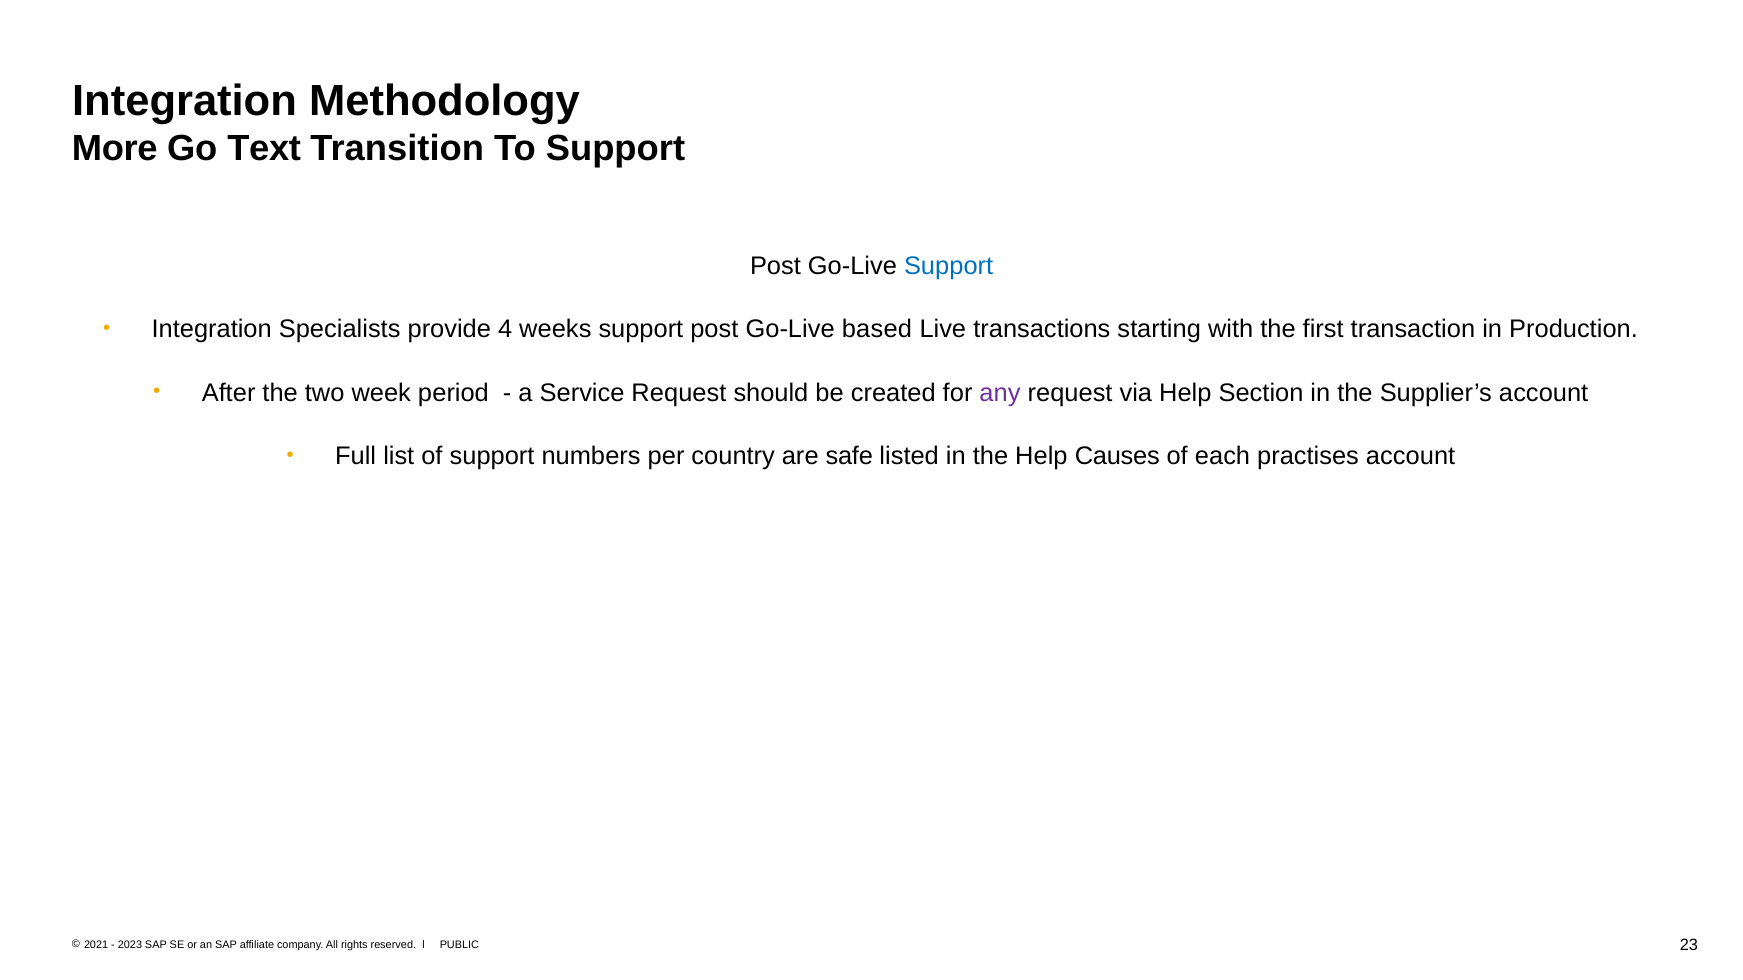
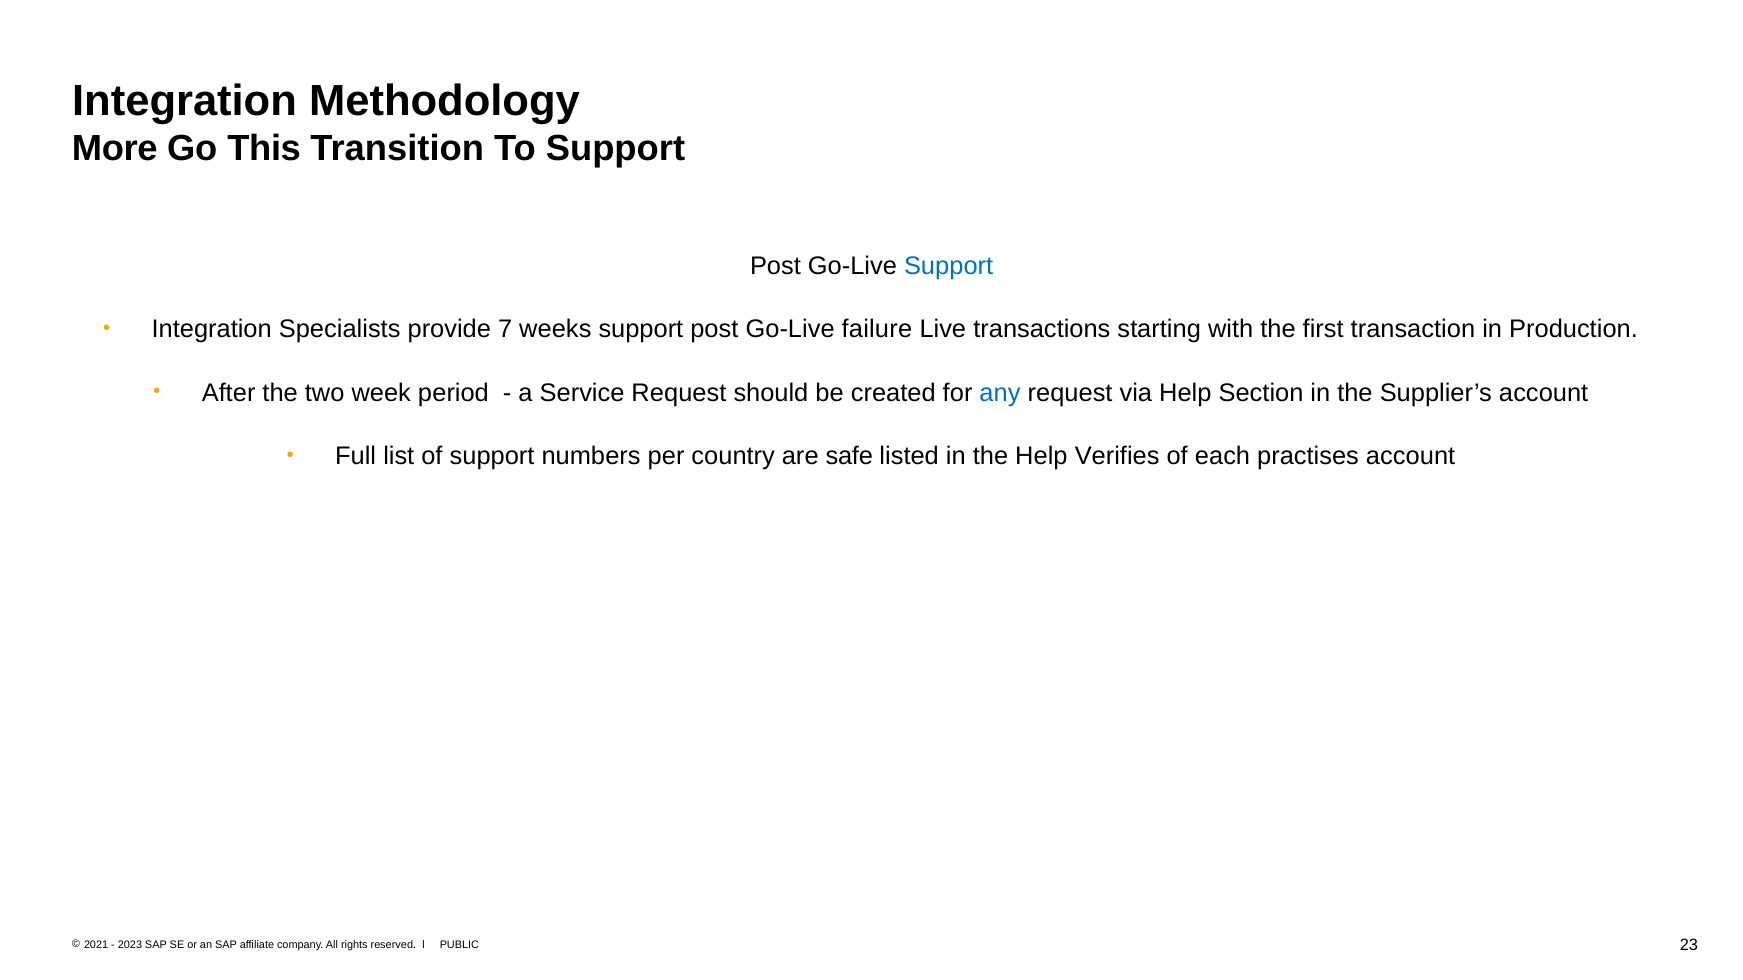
Text: Text -> This
4: 4 -> 7
based: based -> failure
any colour: purple -> blue
Causes: Causes -> Verifies
